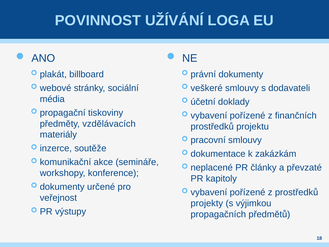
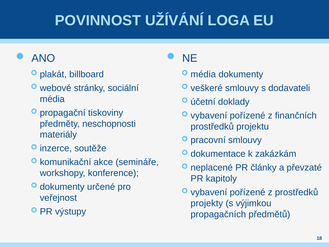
právní at (203, 74): právní -> média
vzdělávacích: vzdělávacích -> neschopnosti
